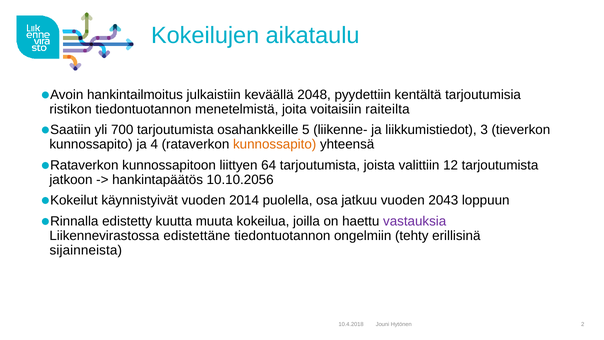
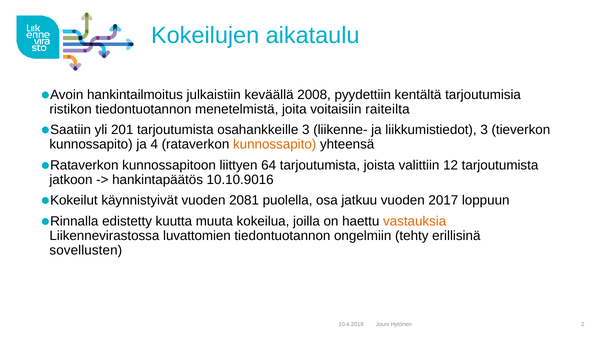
2048: 2048 -> 2008
700: 700 -> 201
osahankkeille 5: 5 -> 3
10.10.2056: 10.10.2056 -> 10.10.9016
2014: 2014 -> 2081
2043: 2043 -> 2017
vastauksia colour: purple -> orange
edistettäne: edistettäne -> luvattomien
sijainneista: sijainneista -> sovellusten
